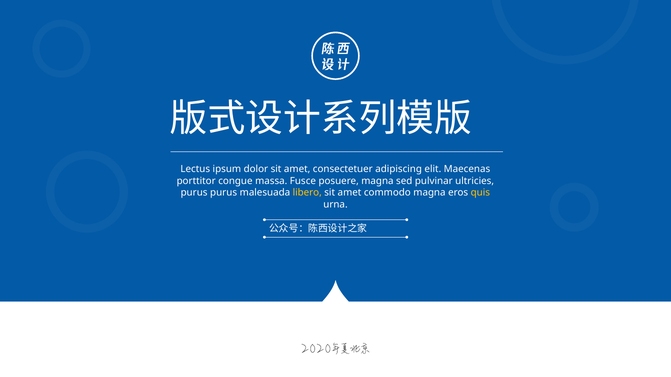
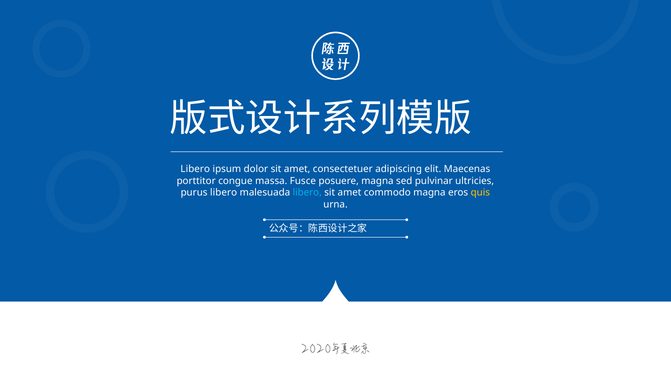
Lectus at (195, 169): Lectus -> Libero
purus purus: purus -> libero
libero at (307, 193) colour: yellow -> light blue
